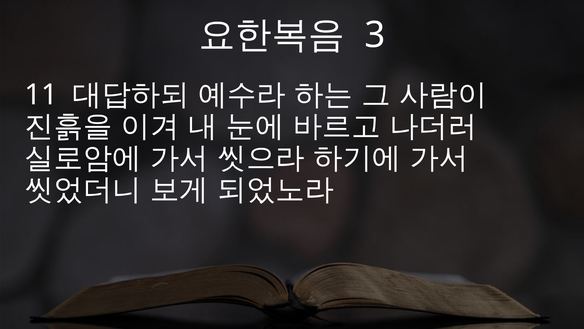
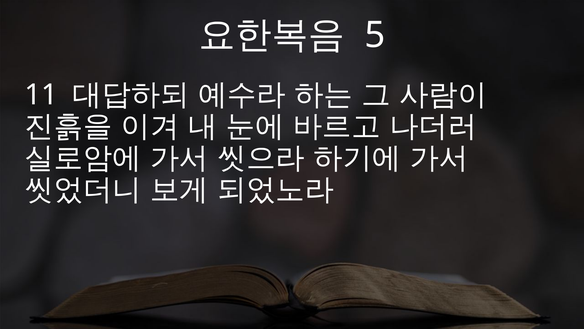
3: 3 -> 5
